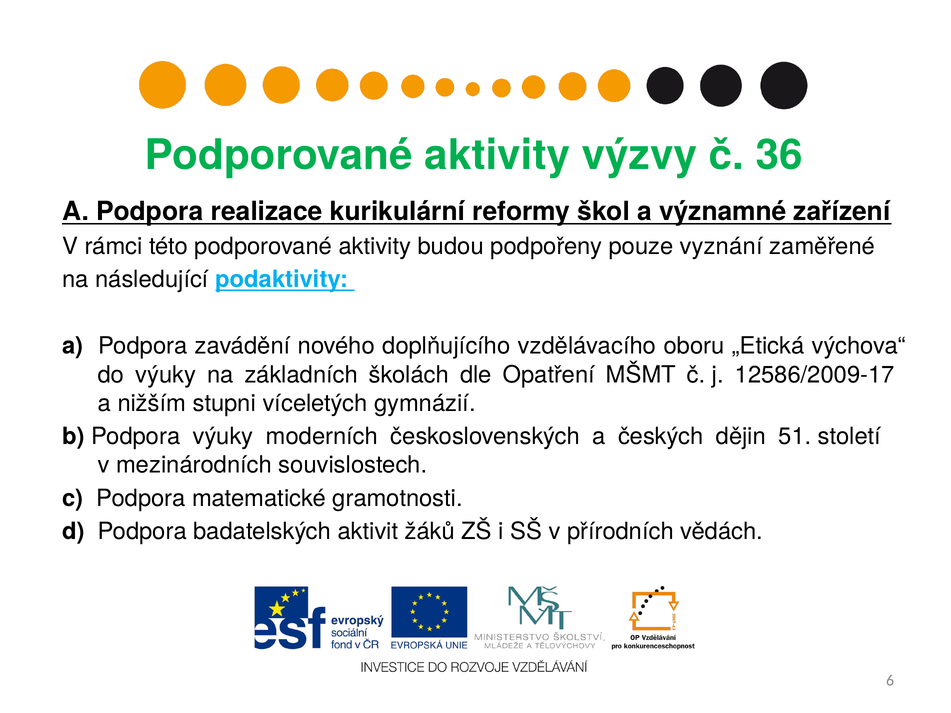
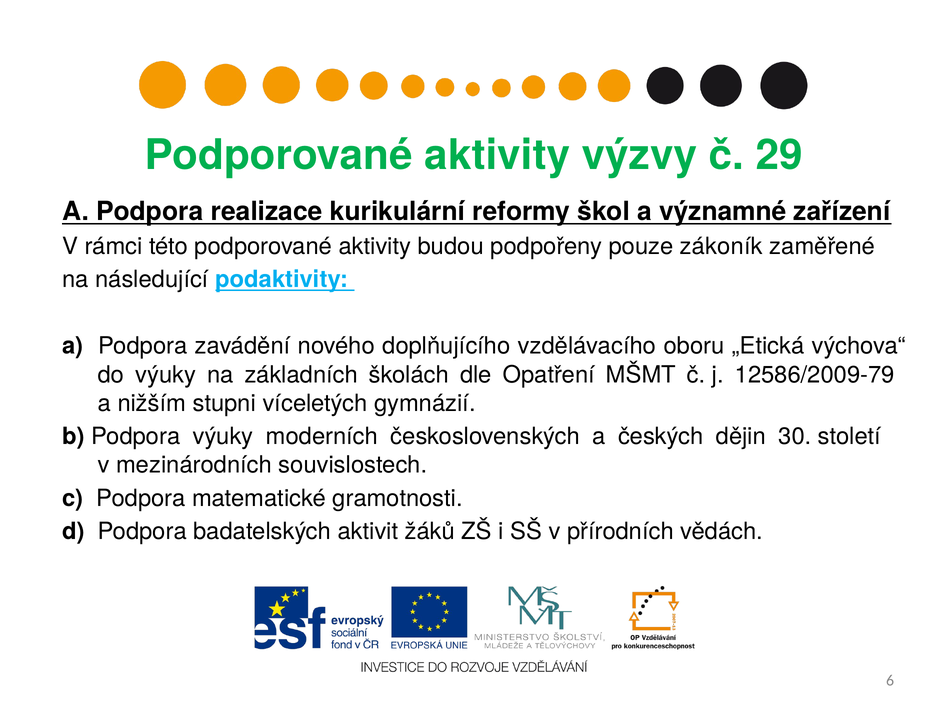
36: 36 -> 29
vyznání: vyznání -> zákoník
12586/2009-17: 12586/2009-17 -> 12586/2009-79
51: 51 -> 30
